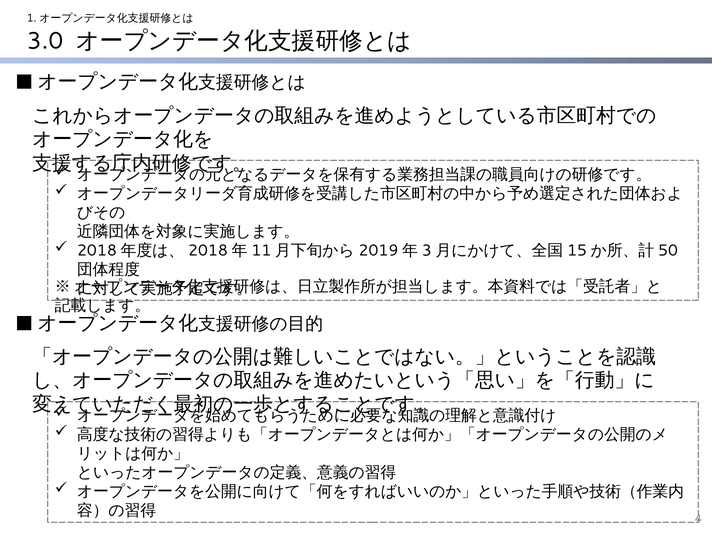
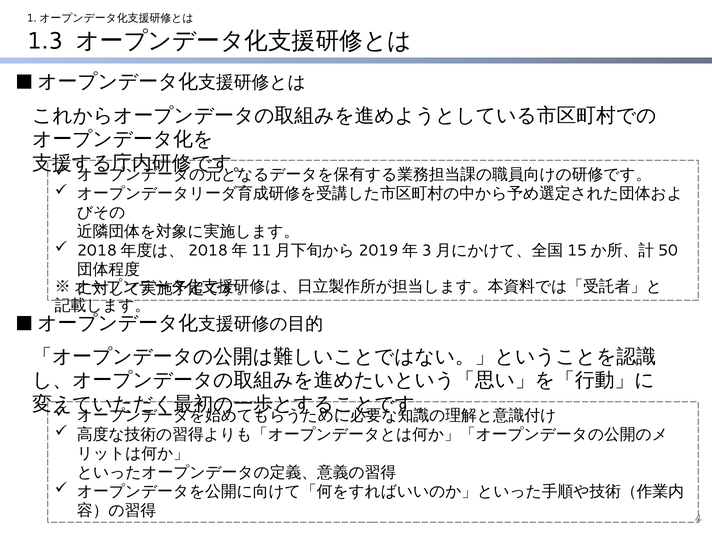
3.0: 3.0 -> 1.3
